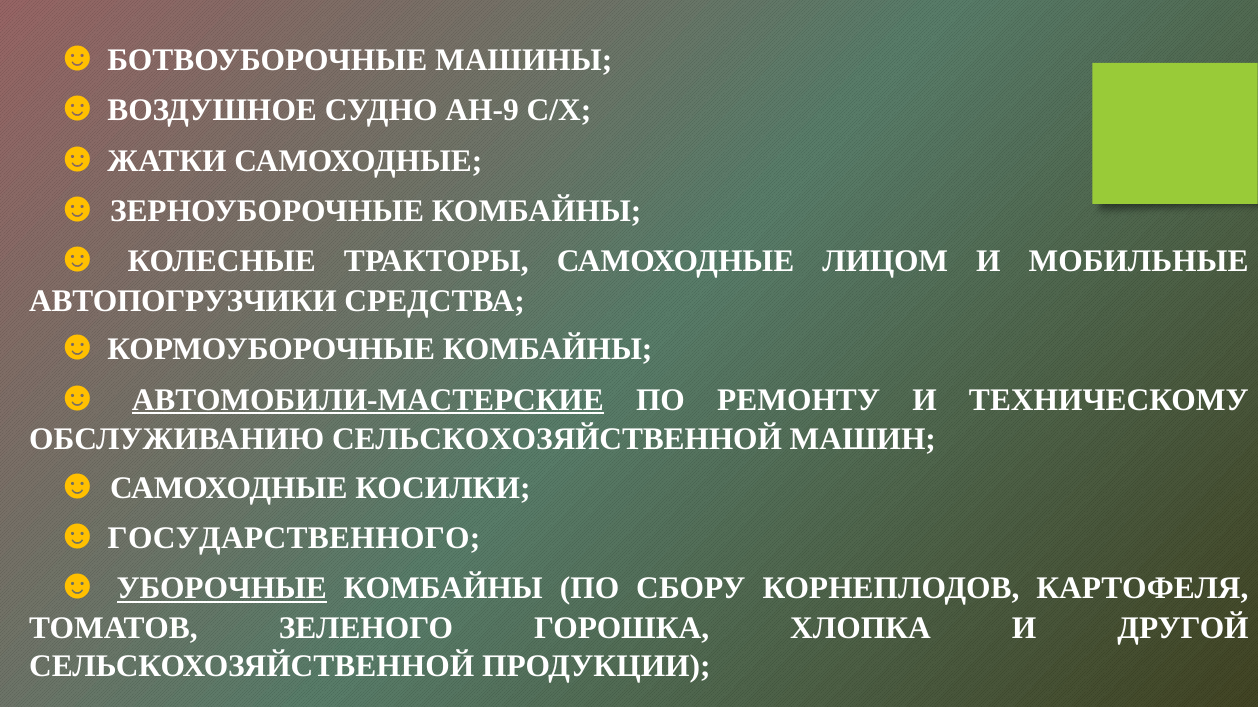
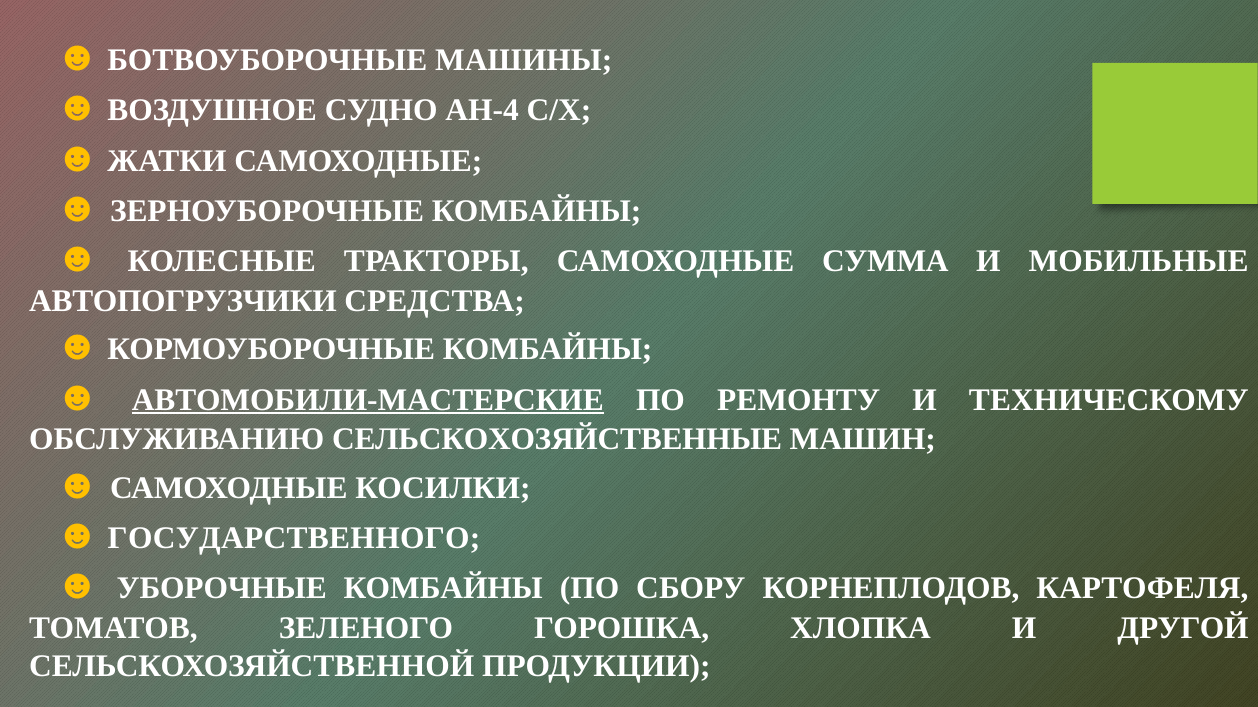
АН-9: АН-9 -> АН-4
ЛИЦОМ: ЛИЦОМ -> СУММА
ОБСЛУЖИВАНИЮ СЕЛЬСКОХОЗЯЙСТВЕННОЙ: СЕЛЬСКОХОЗЯЙСТВЕННОЙ -> СЕЛЬСКОХОЗЯЙСТВЕННЫЕ
УБОРОЧНЫЕ underline: present -> none
